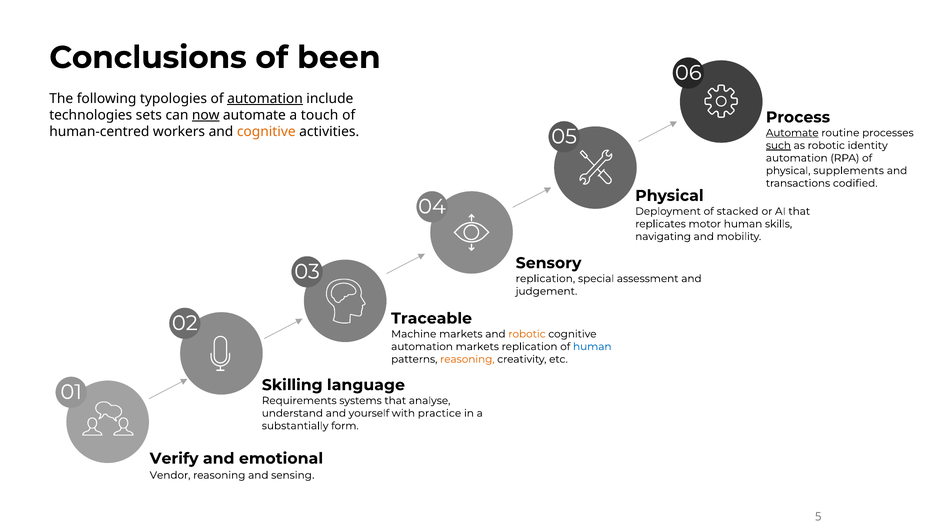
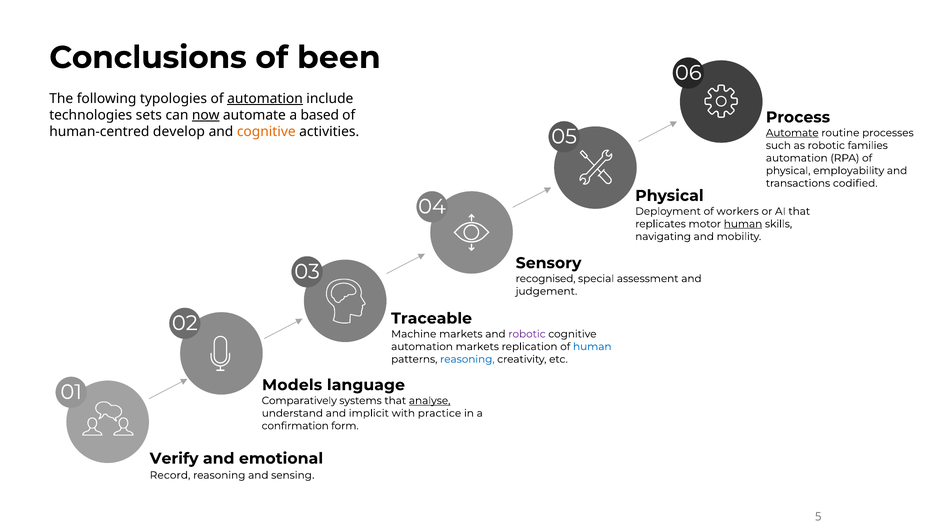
touch: touch -> based
workers: workers -> develop
such underline: present -> none
identity: identity -> families
supplements: supplements -> employability
stacked: stacked -> workers
human at (743, 224) underline: none -> present
replication at (545, 278): replication -> recognised
robotic at (527, 334) colour: orange -> purple
reasoning at (467, 359) colour: orange -> blue
Skilling: Skilling -> Models
Requirements: Requirements -> Comparatively
analyse underline: none -> present
yourself: yourself -> implicit
substantially: substantially -> confirmation
Vendor: Vendor -> Record
